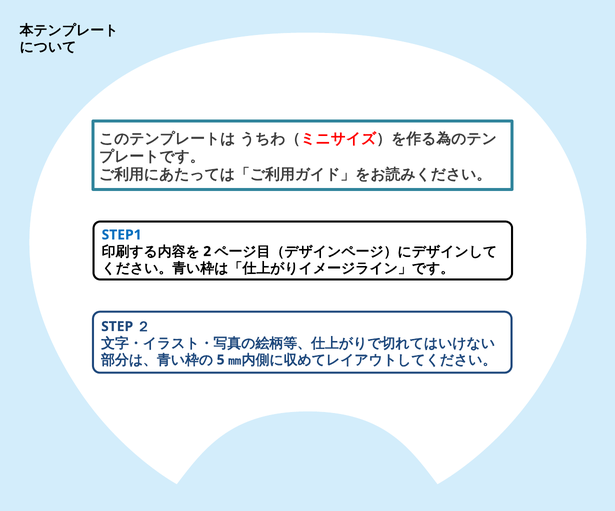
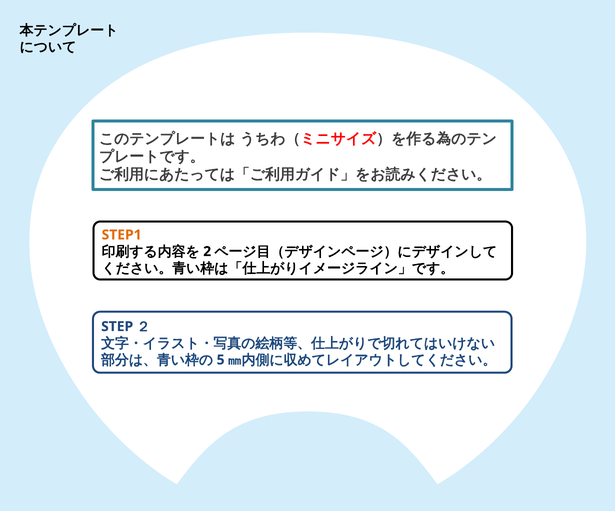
STEP1 colour: blue -> orange
